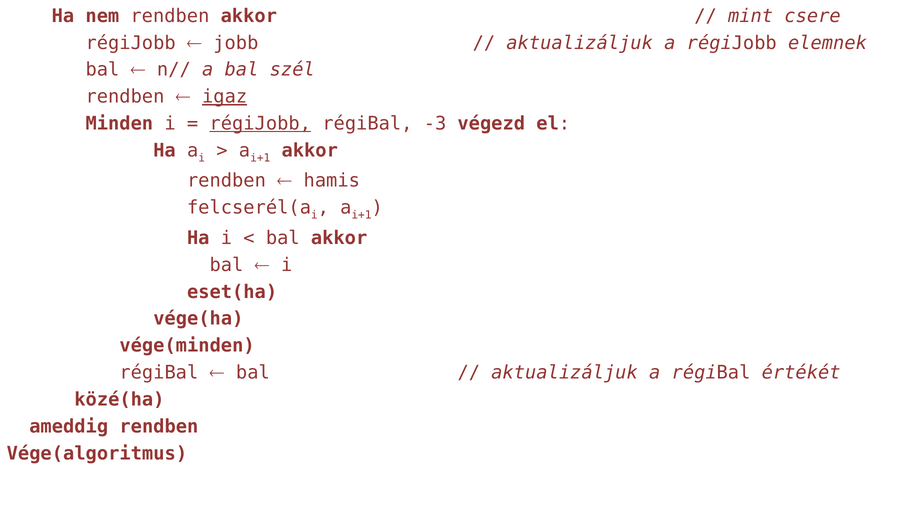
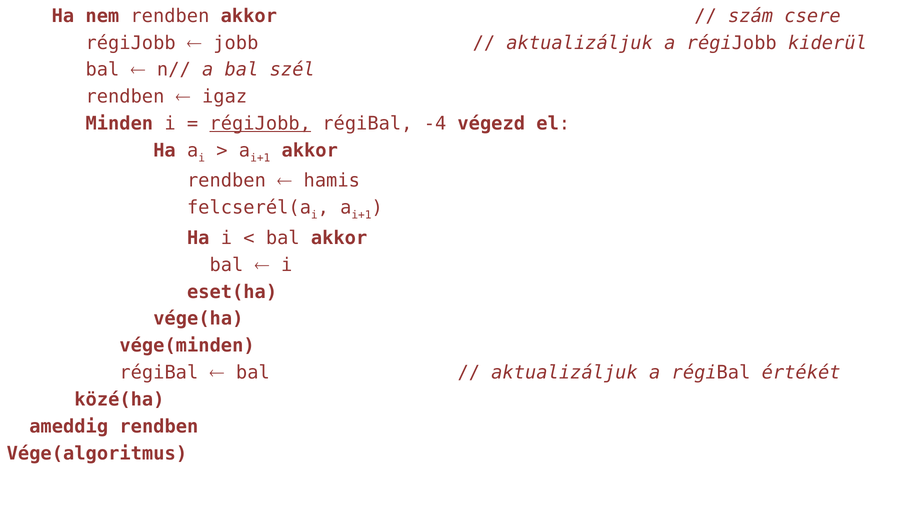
mint: mint -> szám
elemnek: elemnek -> kiderül
igaz underline: present -> none
-3: -3 -> -4
